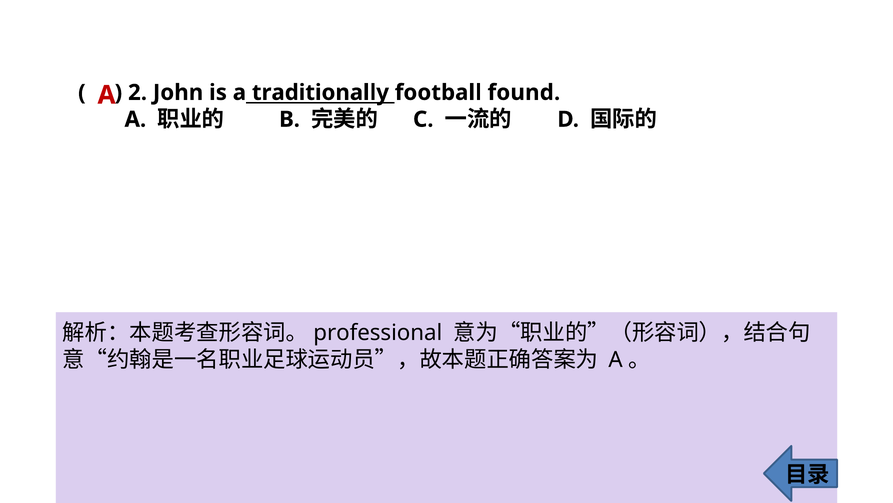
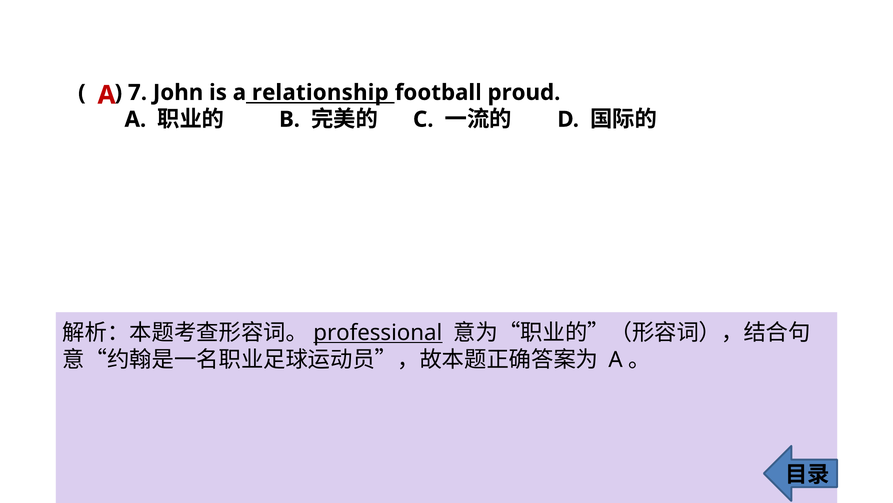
2: 2 -> 7
traditionally: traditionally -> relationship
found: found -> proud
professional underline: none -> present
